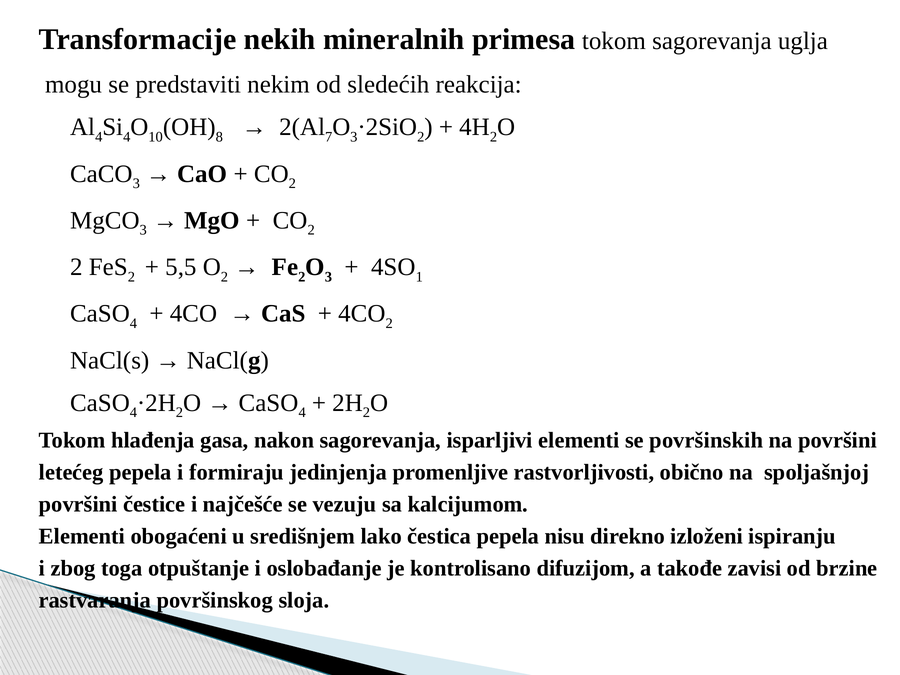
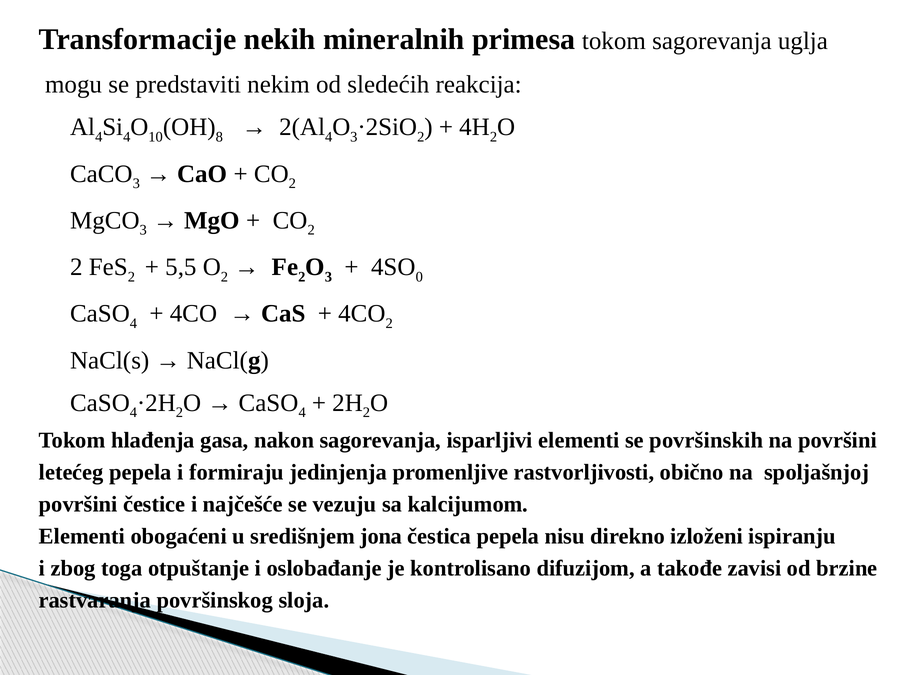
7 at (329, 137): 7 -> 4
1: 1 -> 0
lako: lako -> jona
